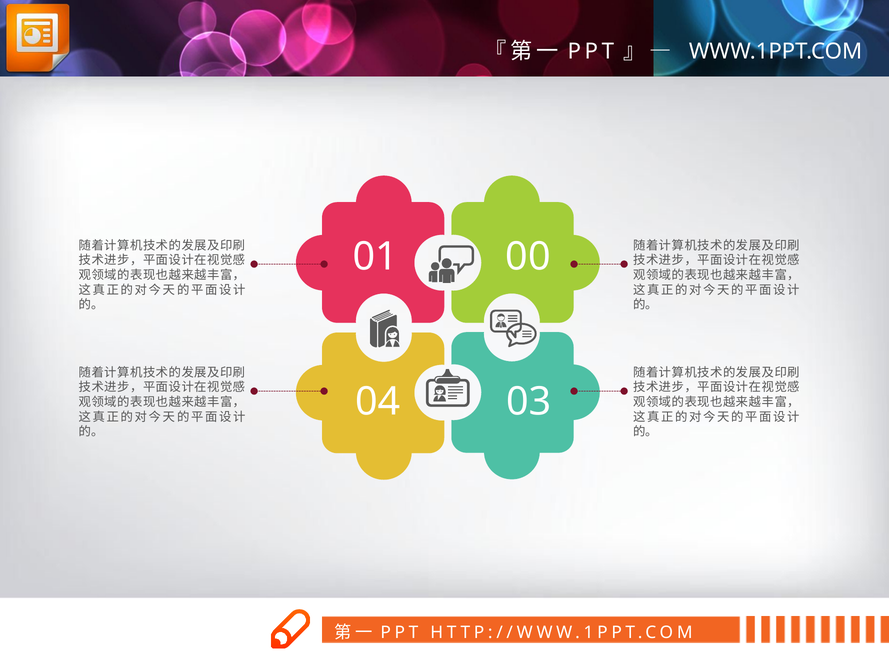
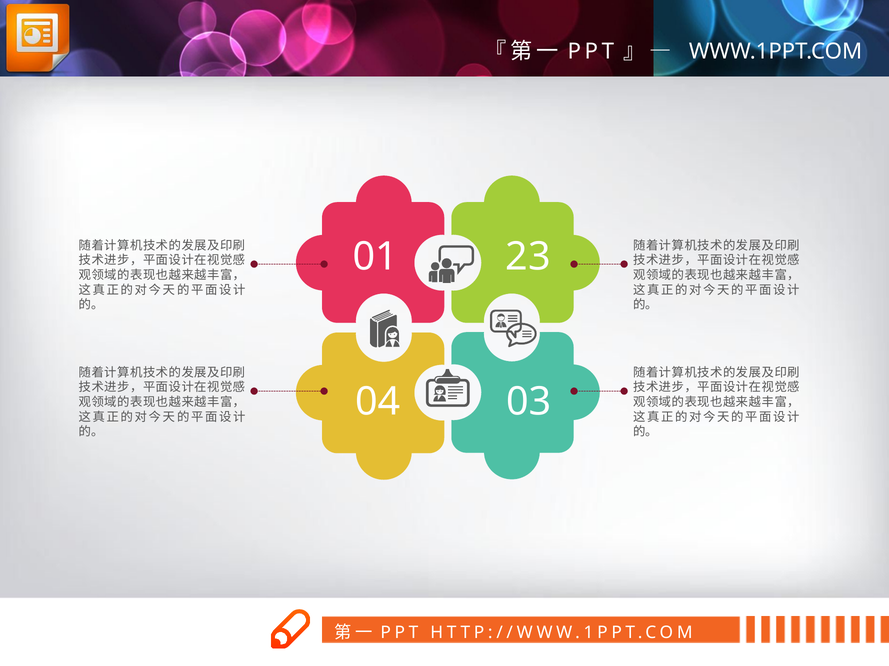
00: 00 -> 23
